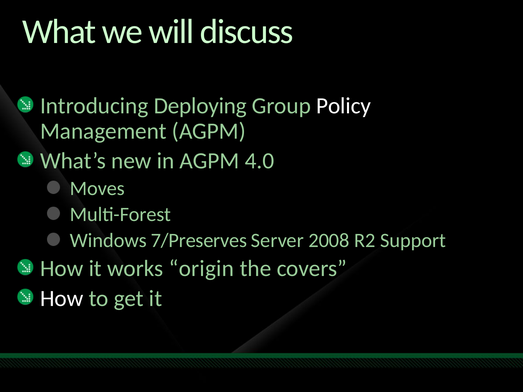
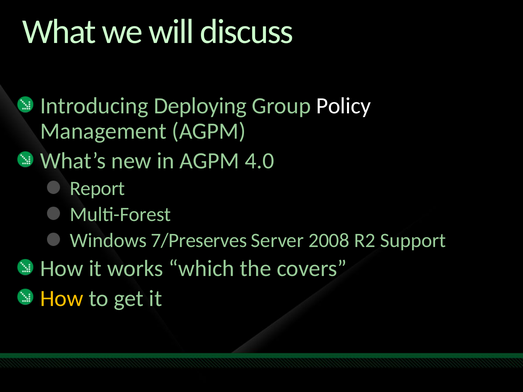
Moves: Moves -> Report
origin: origin -> which
How at (62, 299) colour: white -> yellow
